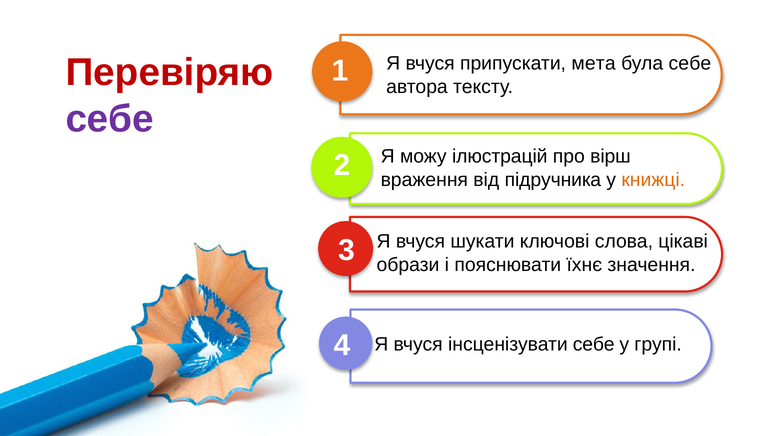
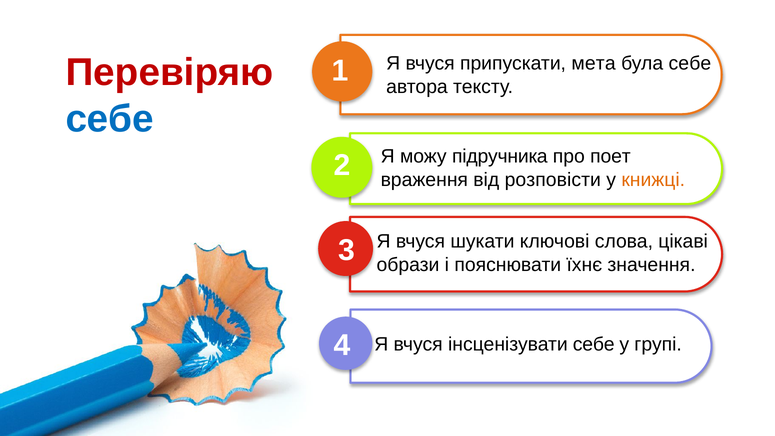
себе at (110, 119) colour: purple -> blue
ілюстрацій: ілюстрацій -> підручника
вірш: вірш -> поет
підручника: підручника -> розповісти
